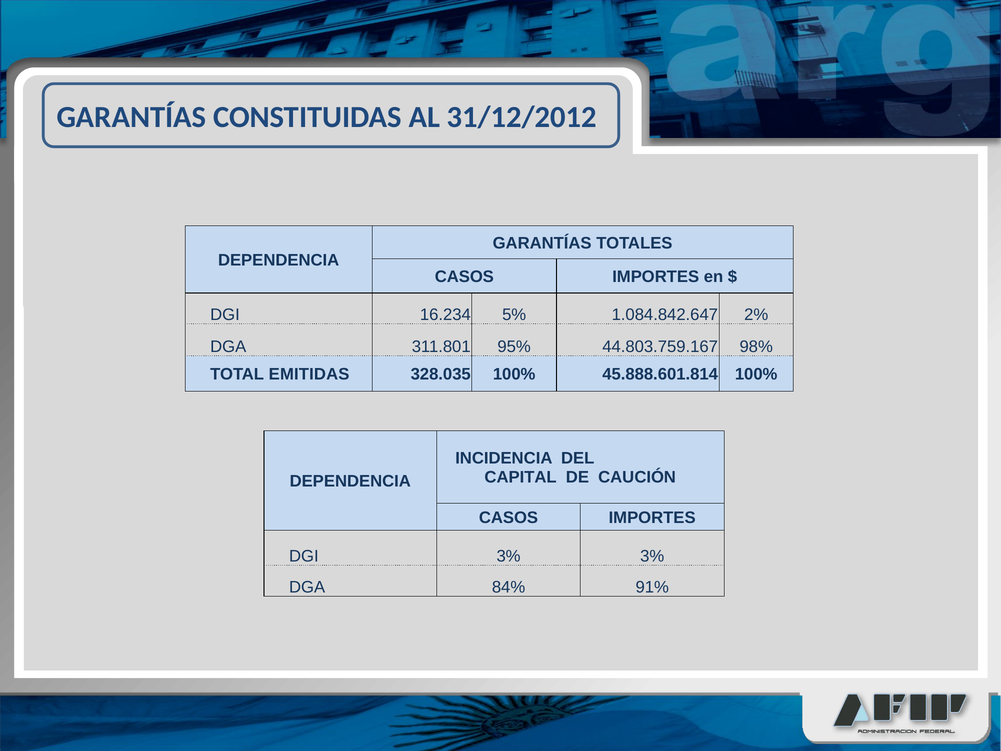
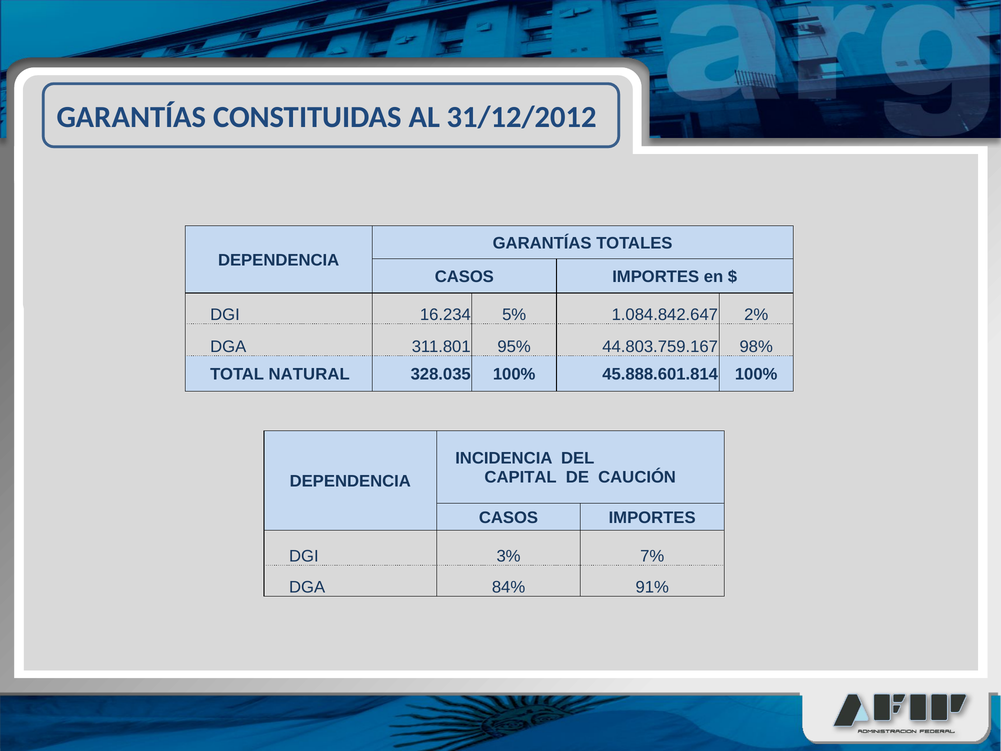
EMITIDAS: EMITIDAS -> NATURAL
3% 3%: 3% -> 7%
